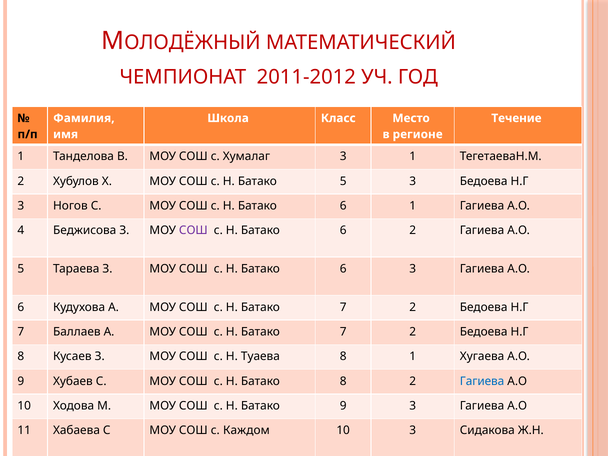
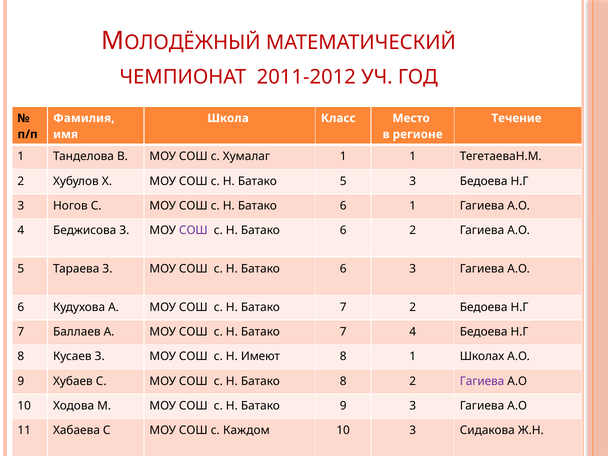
Хумалаг 3: 3 -> 1
2 at (413, 332): 2 -> 4
Туаева: Туаева -> Имеют
Хугаева: Хугаева -> Школах
Гагиева at (482, 381) colour: blue -> purple
